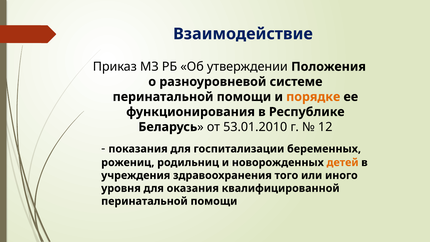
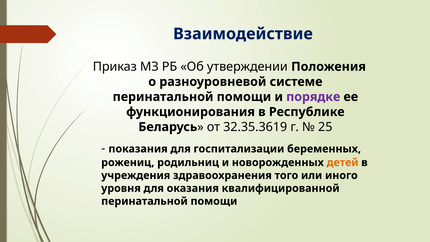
порядке colour: orange -> purple
53.01.2010: 53.01.2010 -> 32.35.3619
12: 12 -> 25
